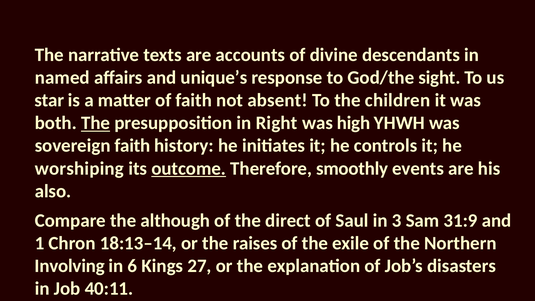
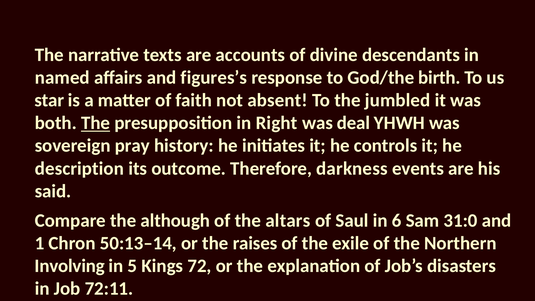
unique’s: unique’s -> figures’s
sight: sight -> birth
children: children -> jumbled
high: high -> deal
sovereign faith: faith -> pray
worshiping: worshiping -> description
outcome underline: present -> none
smoothly: smoothly -> darkness
also: also -> said
direct: direct -> altars
3: 3 -> 6
31:9: 31:9 -> 31:0
18:13–14: 18:13–14 -> 50:13–14
6: 6 -> 5
27: 27 -> 72
40:11: 40:11 -> 72:11
